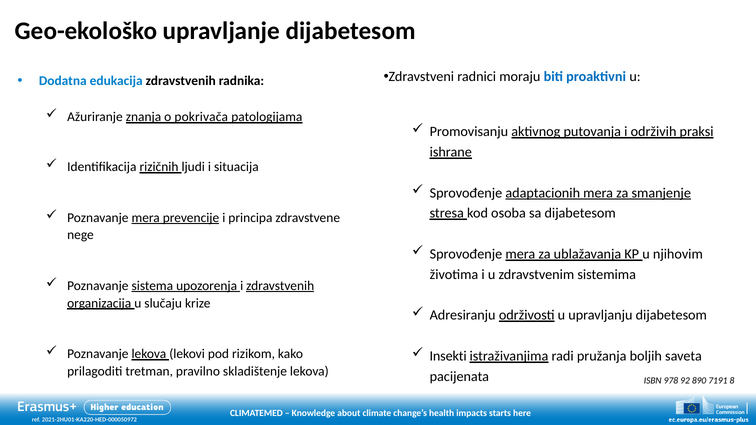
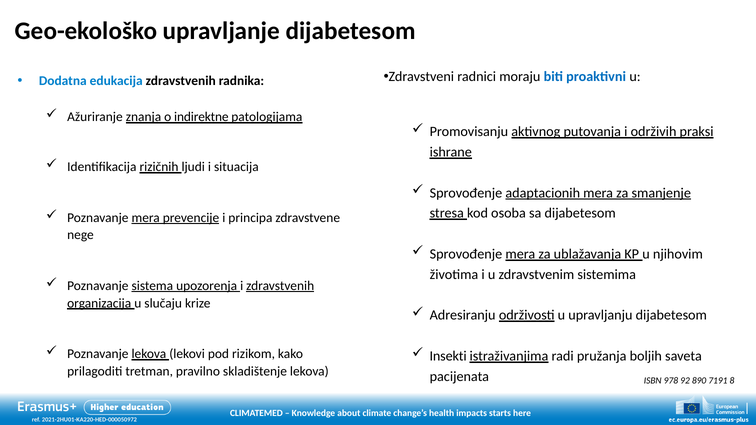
pokrivača: pokrivača -> indirektne
